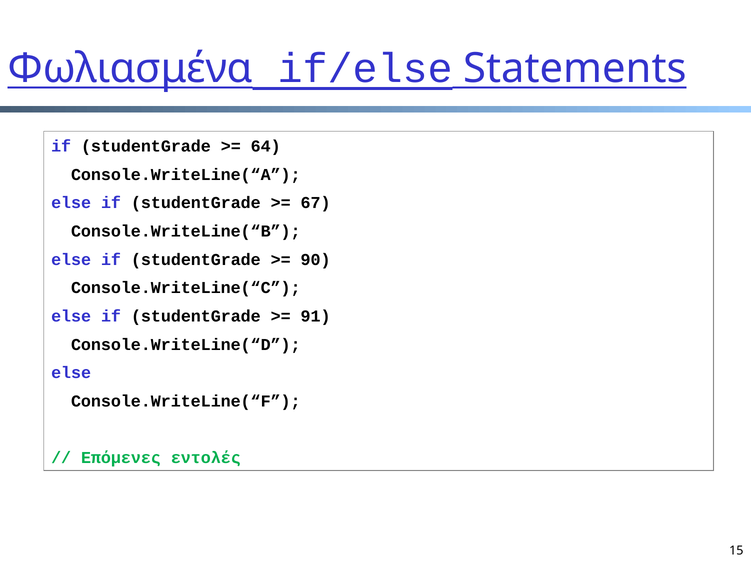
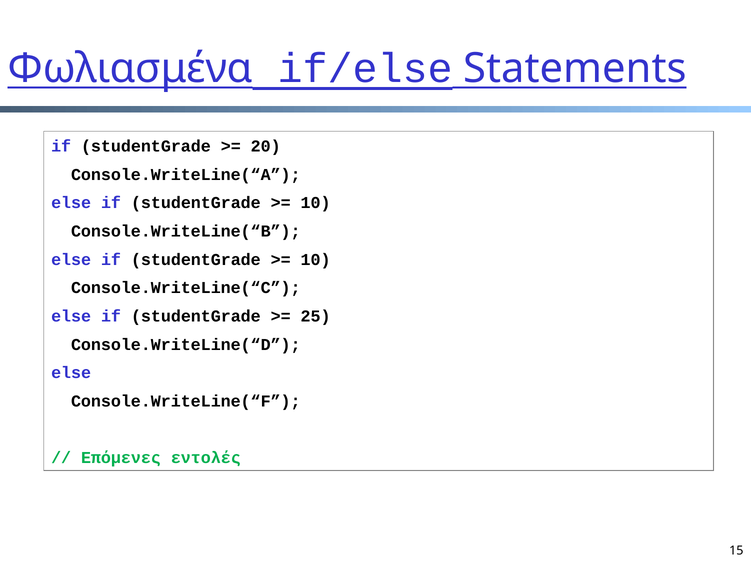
64: 64 -> 20
67 at (316, 203): 67 -> 10
90 at (316, 260): 90 -> 10
91: 91 -> 25
